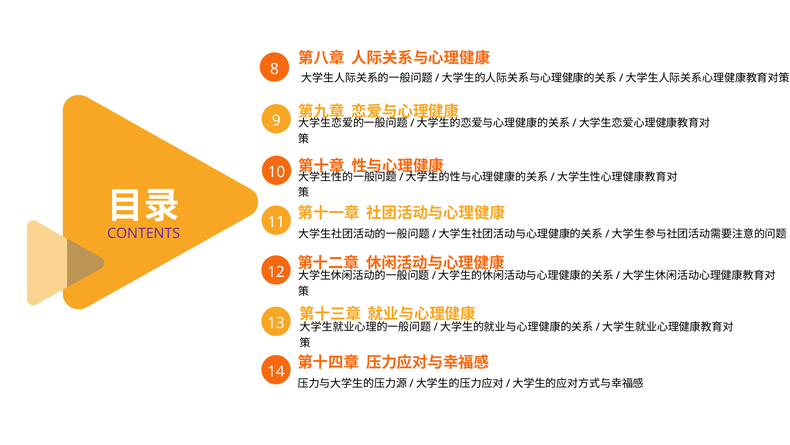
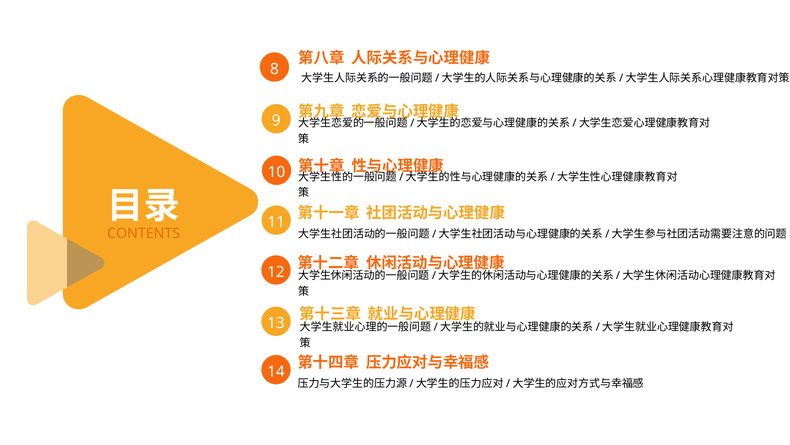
CONTENTS colour: purple -> orange
